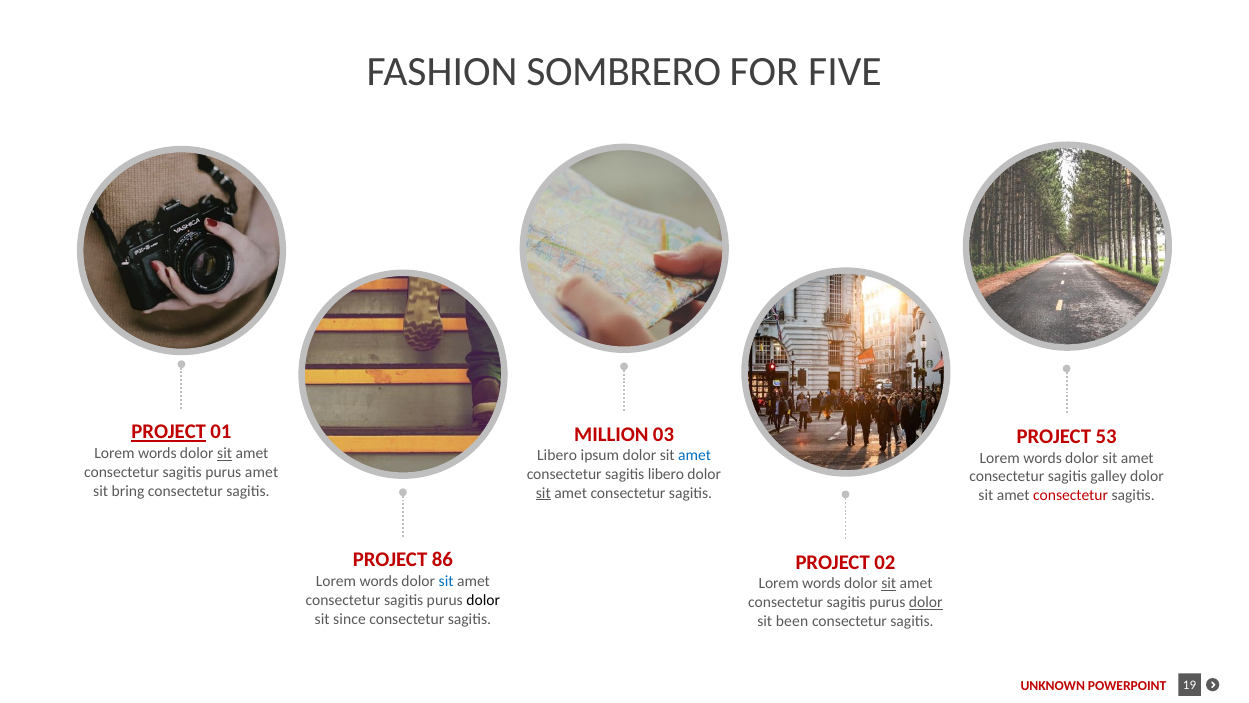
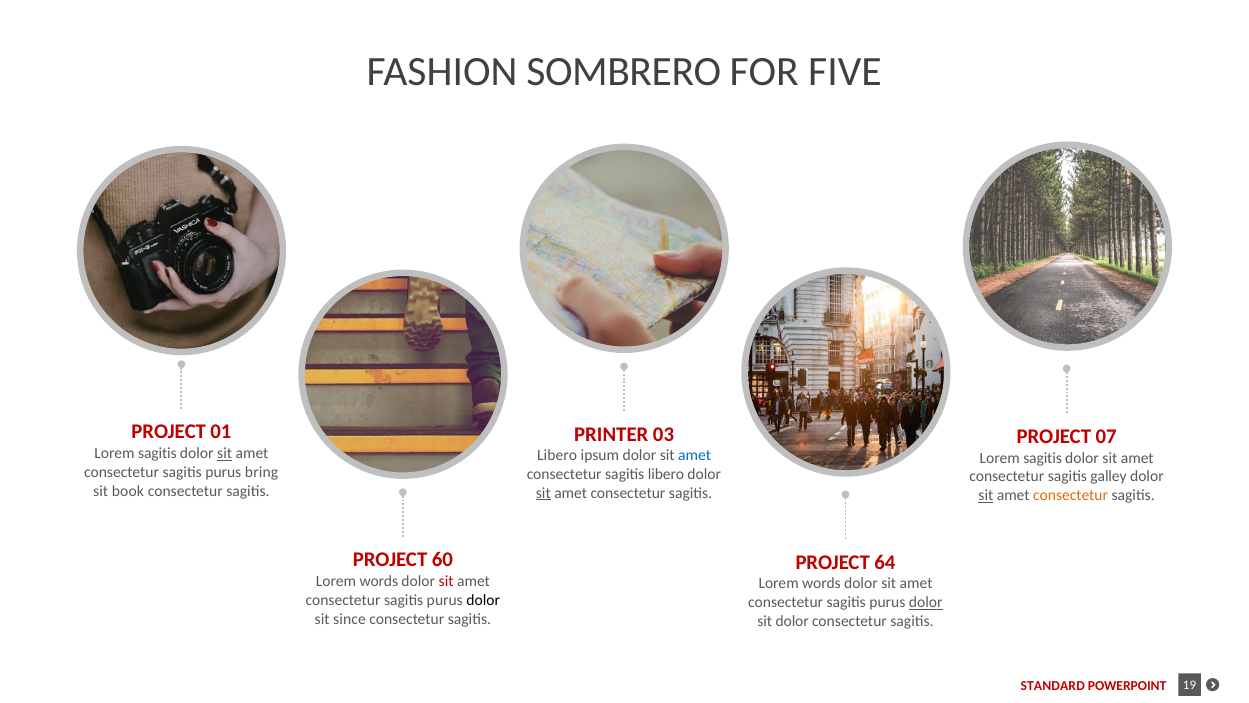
PROJECT at (169, 432) underline: present -> none
MILLION: MILLION -> PRINTER
53: 53 -> 07
words at (157, 453): words -> sagitis
words at (1043, 458): words -> sagitis
purus amet: amet -> bring
bring: bring -> book
sit at (986, 495) underline: none -> present
consectetur at (1071, 495) colour: red -> orange
86: 86 -> 60
02: 02 -> 64
sit at (446, 581) colour: blue -> red
sit at (889, 583) underline: present -> none
sit been: been -> dolor
UNKNOWN: UNKNOWN -> STANDARD
